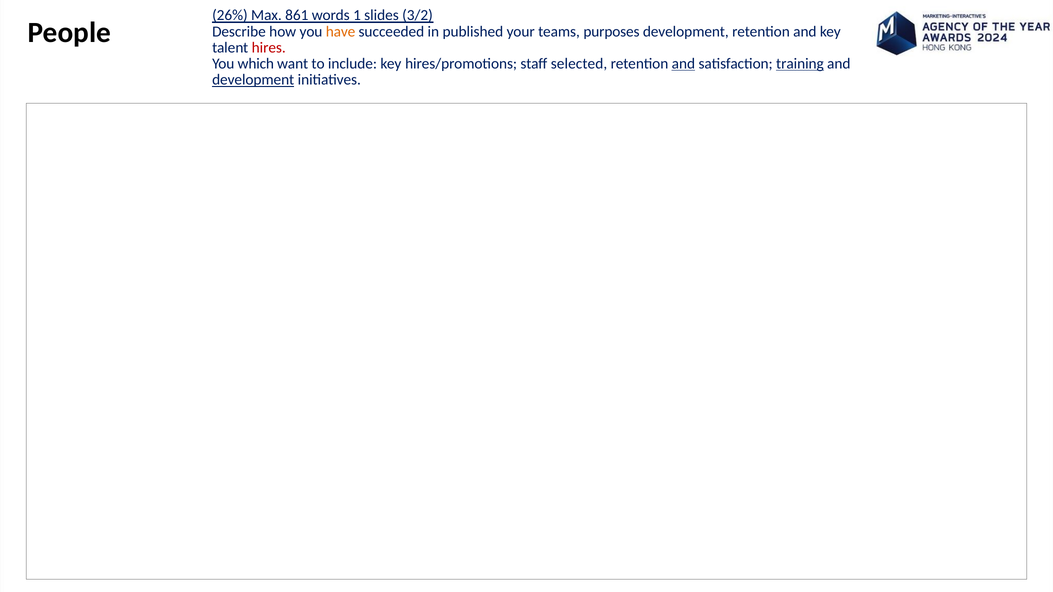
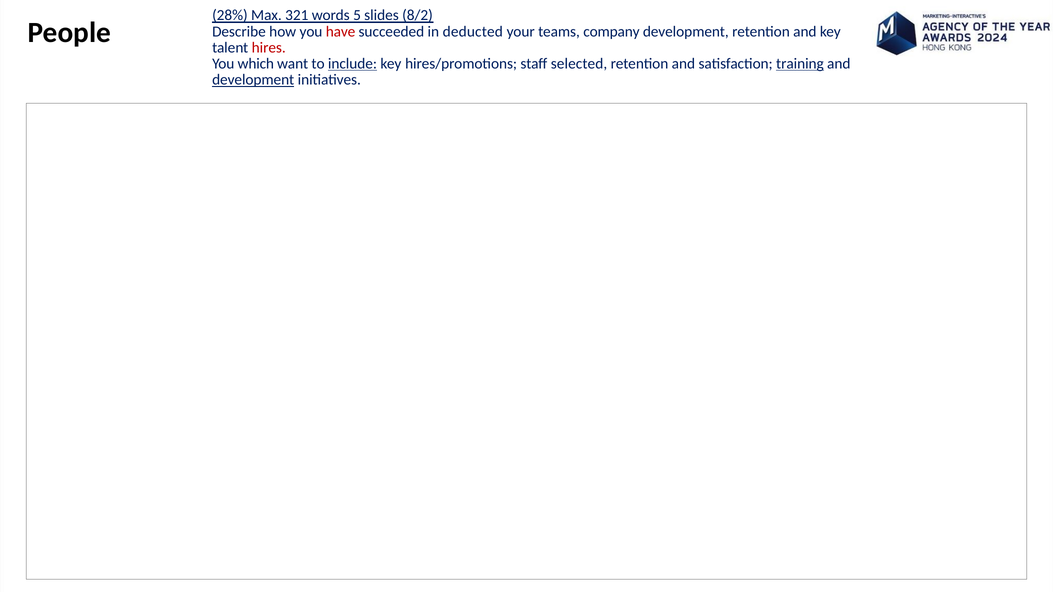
26%: 26% -> 28%
861: 861 -> 321
1: 1 -> 5
3/2: 3/2 -> 8/2
have colour: orange -> red
published: published -> deducted
purposes: purposes -> company
include underline: none -> present
and at (683, 64) underline: present -> none
